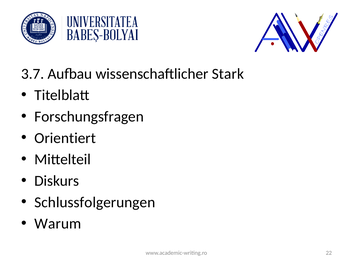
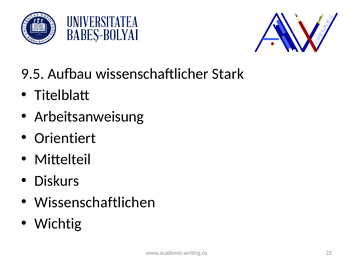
3.7: 3.7 -> 9.5
Forschungsfragen: Forschungsfragen -> Arbeitsanweisung
Schlussfolgerungen: Schlussfolgerungen -> Wissenschaftlichen
Warum: Warum -> Wichtig
